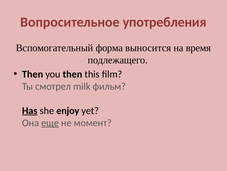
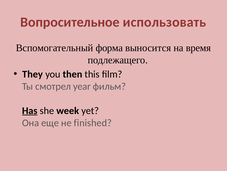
употребления: употребления -> использовать
Then at (33, 74): Then -> They
milk: milk -> year
enjoy: enjoy -> week
еще underline: present -> none
момент: момент -> finished
